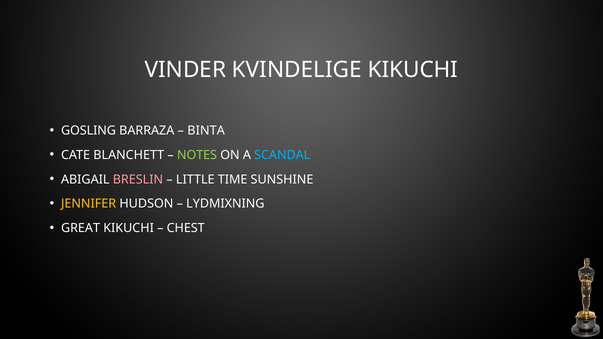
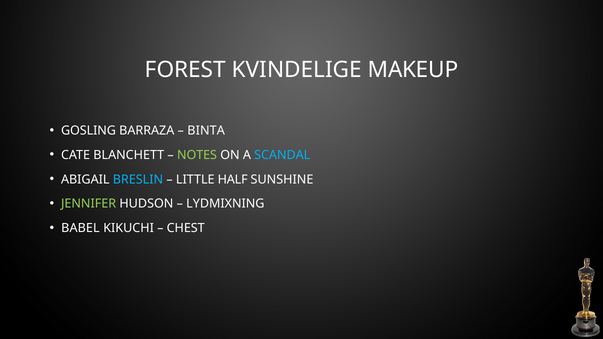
VINDER: VINDER -> FOREST
KVINDELIGE KIKUCHI: KIKUCHI -> MAKEUP
BRESLIN colour: pink -> light blue
TIME: TIME -> HALF
JENNIFER colour: yellow -> light green
GREAT: GREAT -> BABEL
